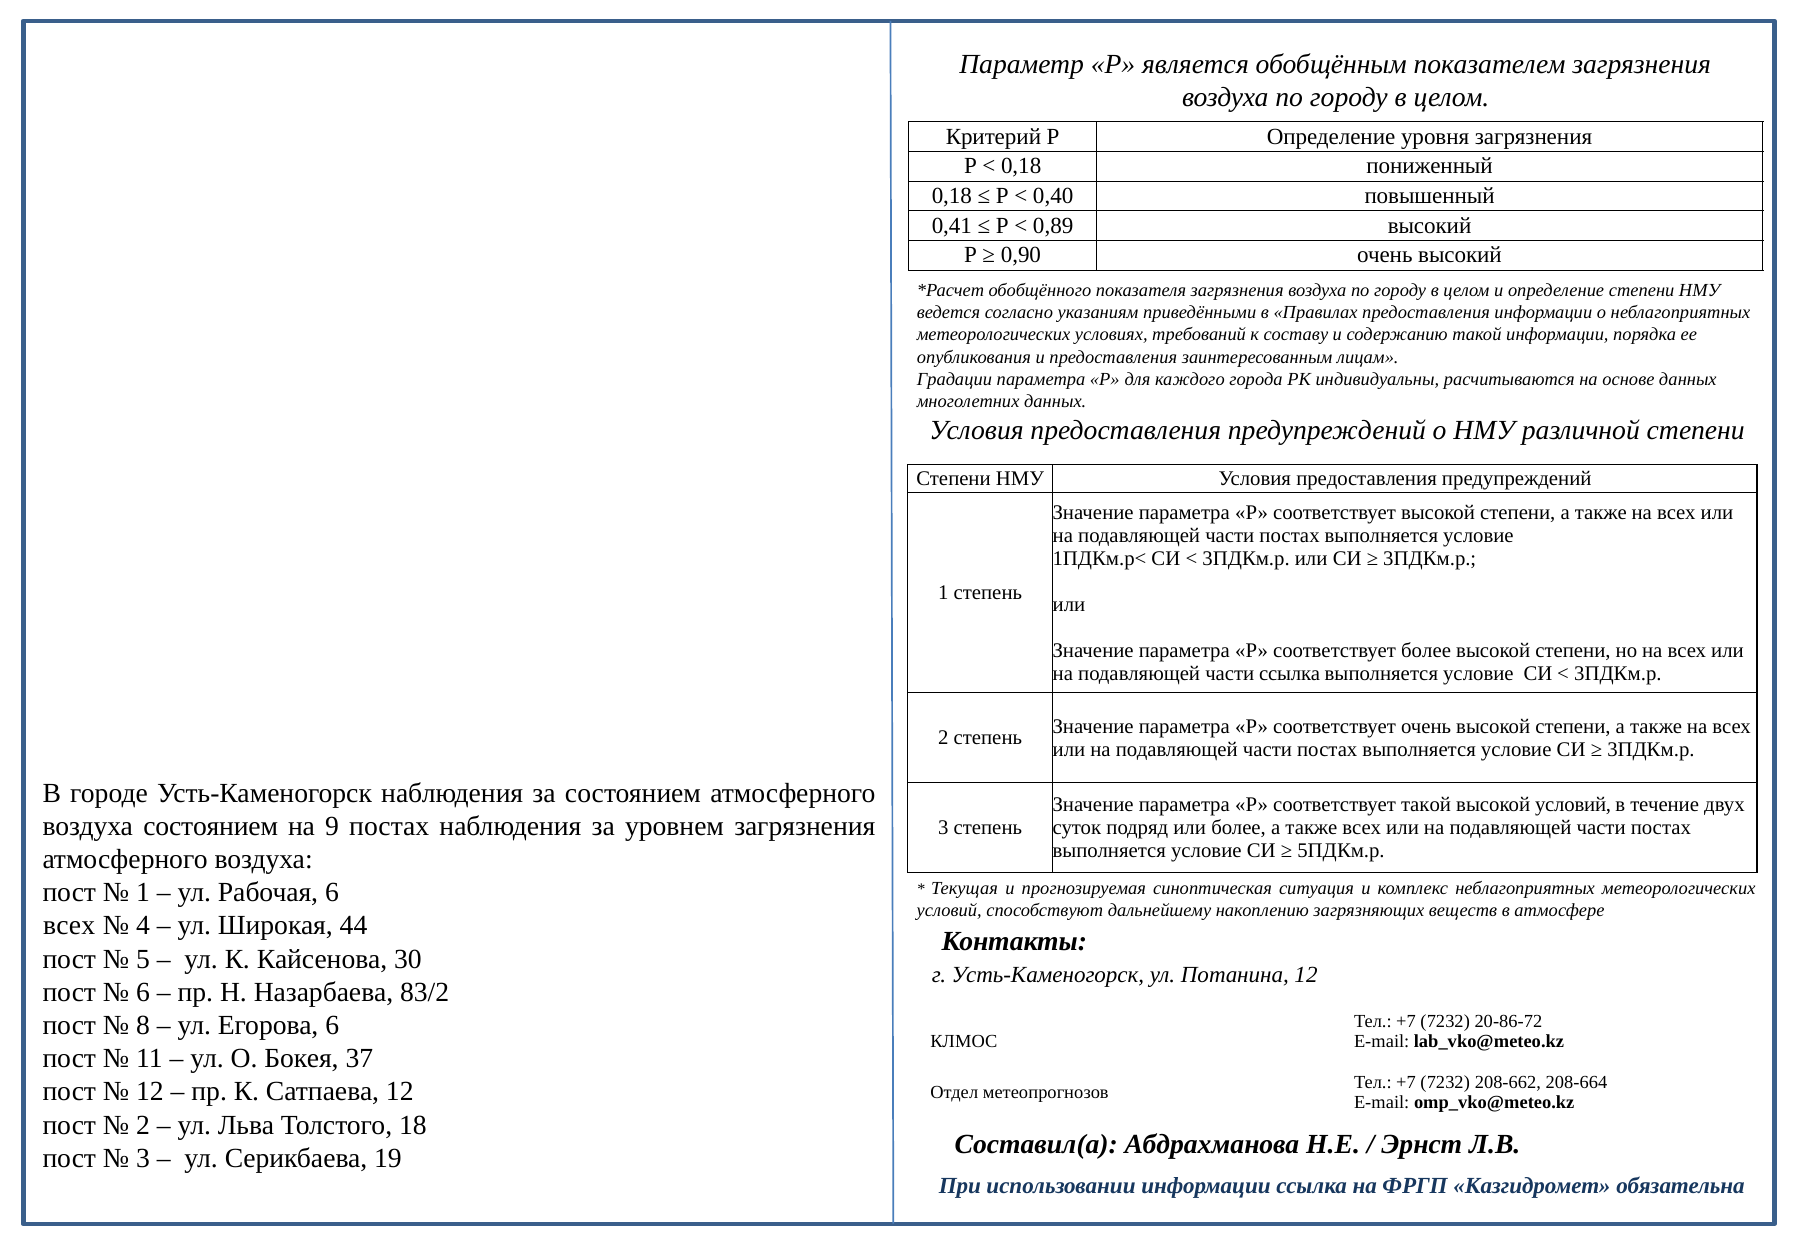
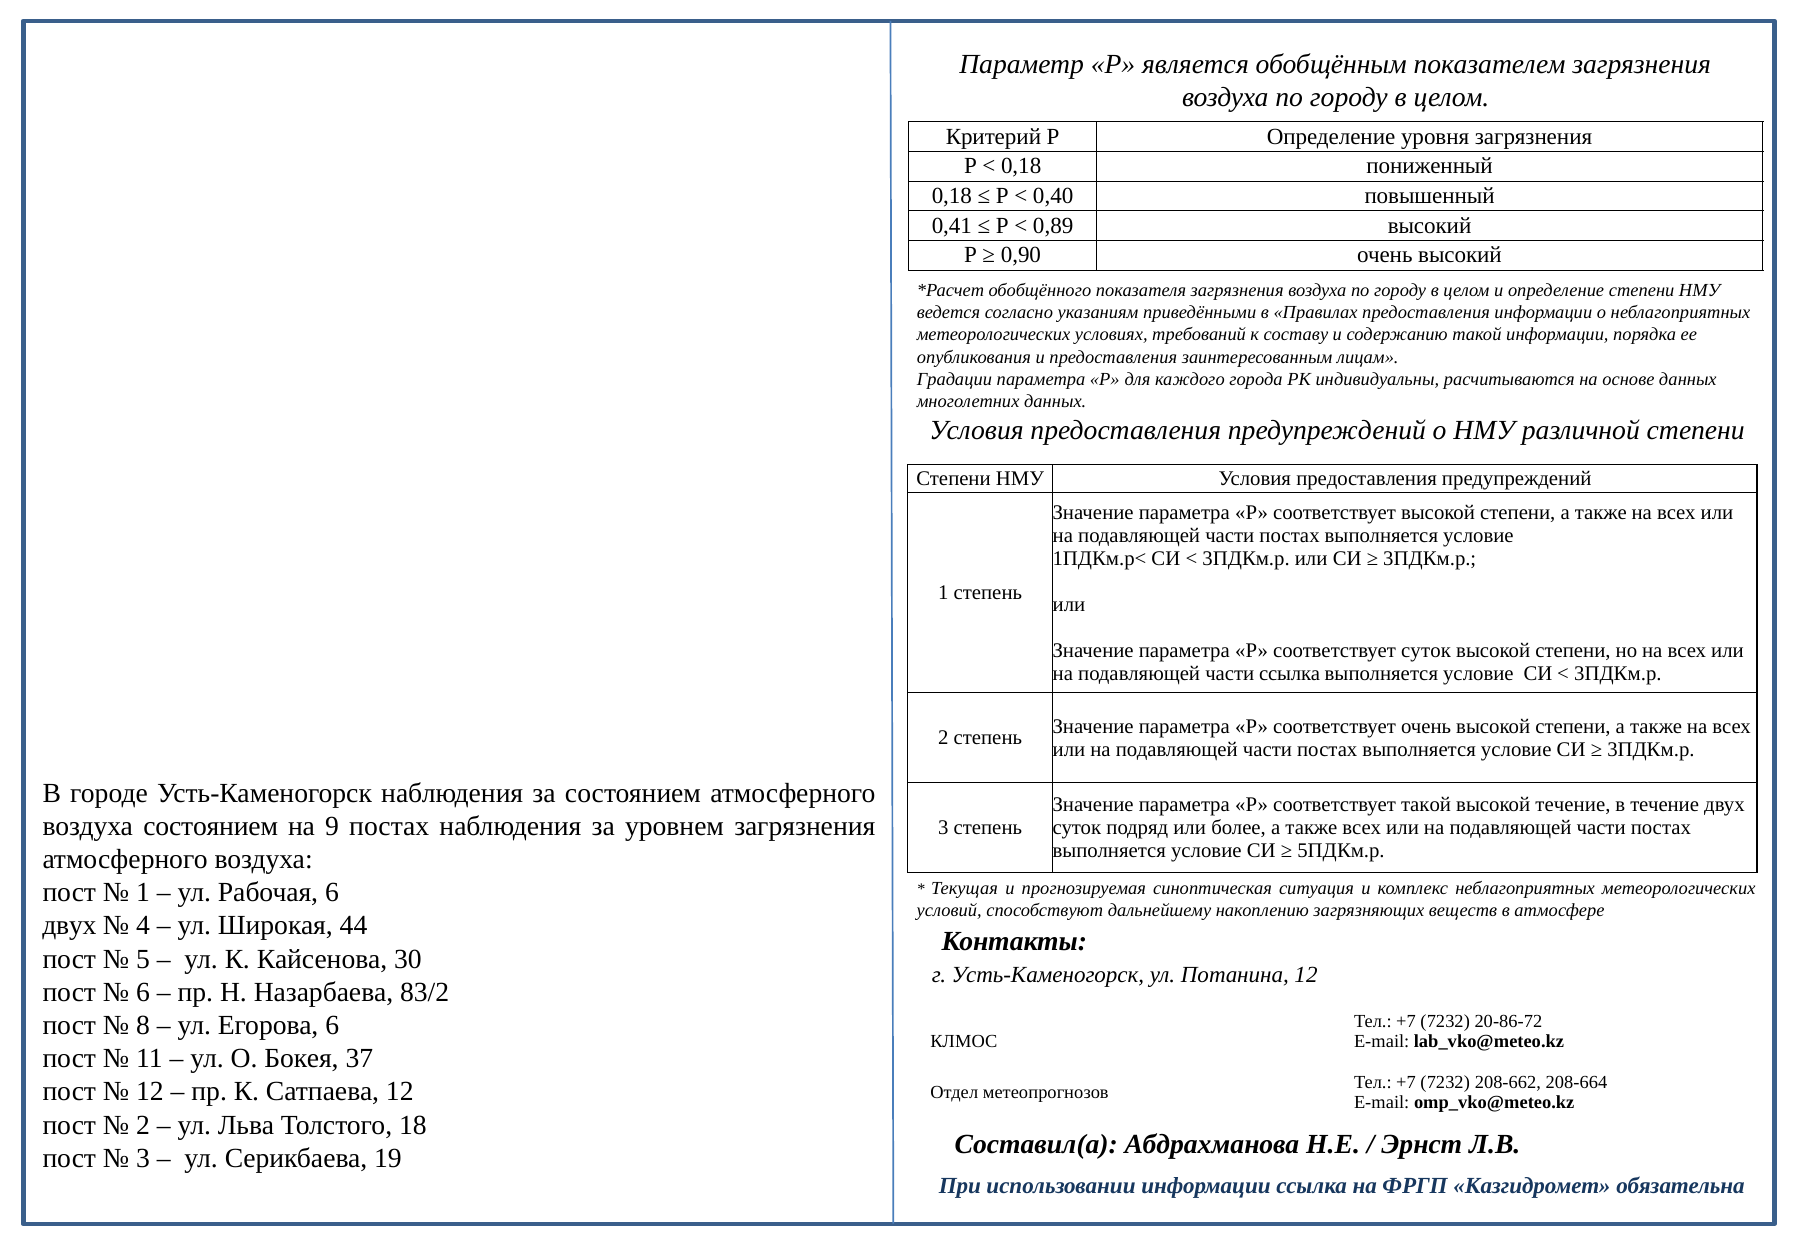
соответствует более: более -> суток
высокой условий: условий -> течение
всех at (69, 926): всех -> двух
